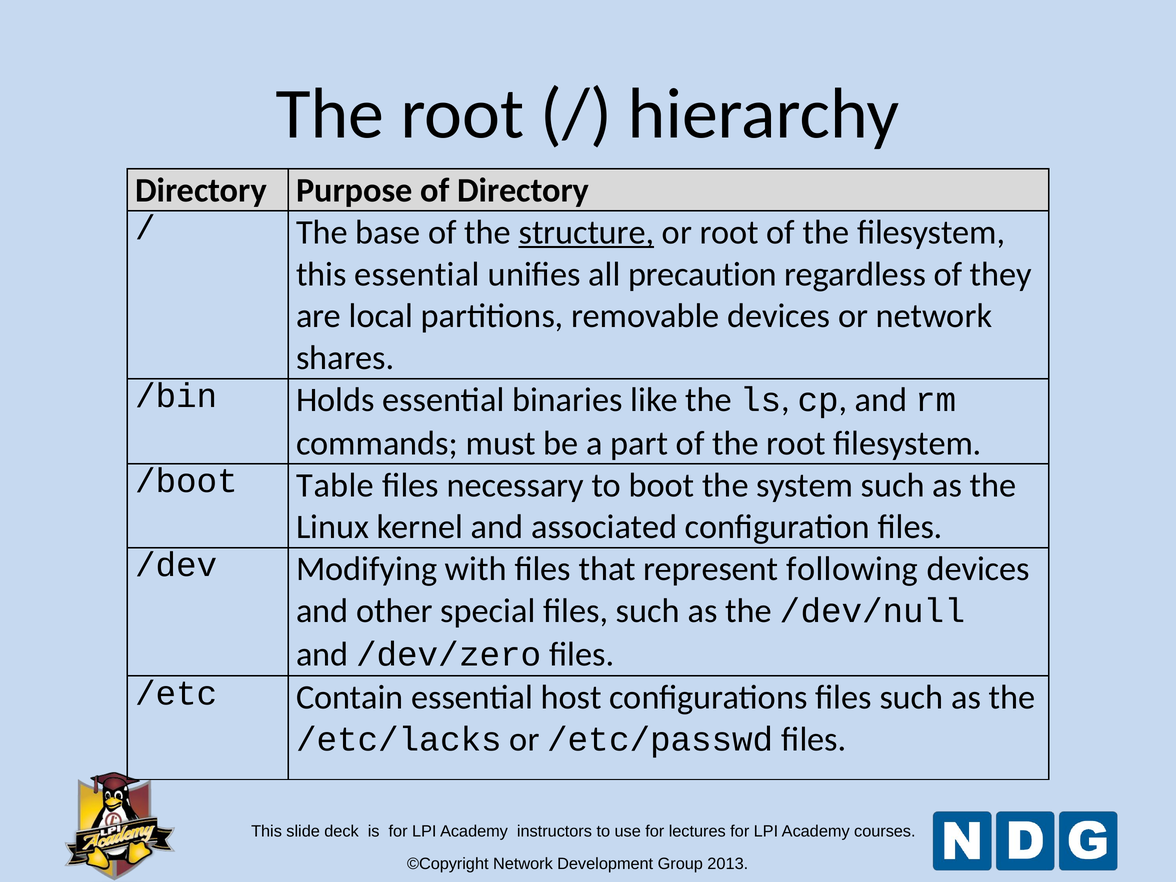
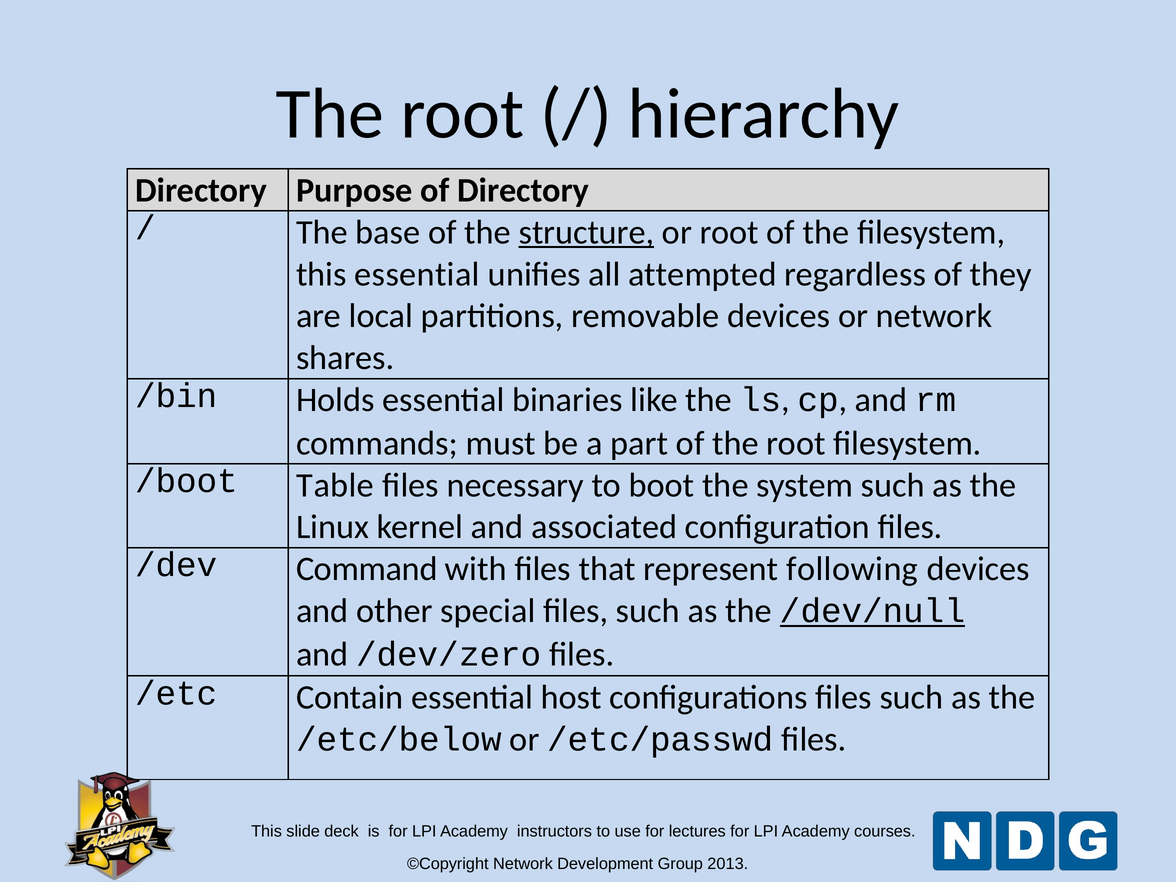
precaution: precaution -> attempted
Modifying: Modifying -> Command
/dev/null underline: none -> present
/etc/lacks: /etc/lacks -> /etc/below
